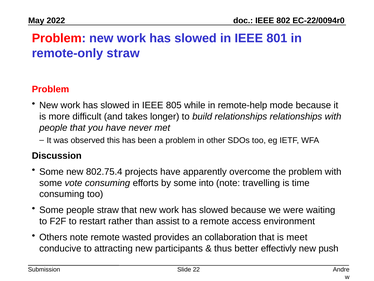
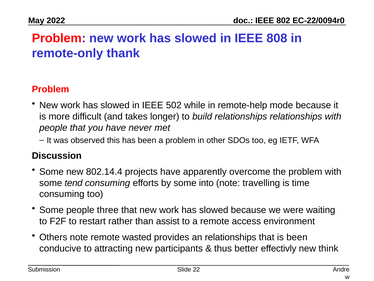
801: 801 -> 808
remote-only straw: straw -> thank
805: 805 -> 502
802.75.4: 802.75.4 -> 802.14.4
vote: vote -> tend
people straw: straw -> three
an collaboration: collaboration -> relationships
is meet: meet -> been
push: push -> think
